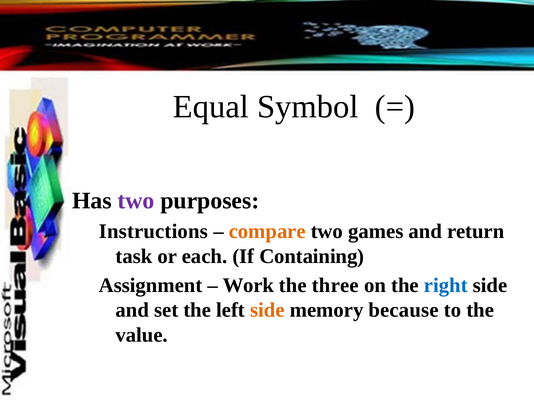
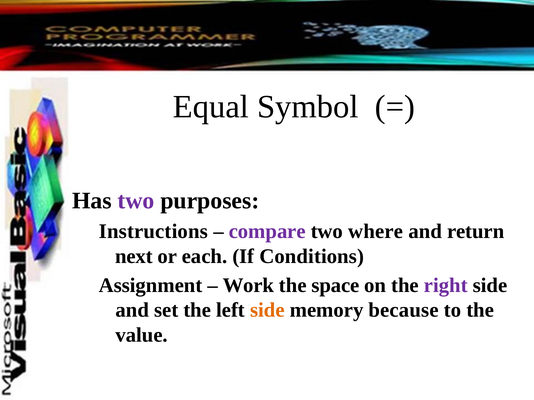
compare colour: orange -> purple
games: games -> where
task: task -> next
Containing: Containing -> Conditions
three: three -> space
right colour: blue -> purple
